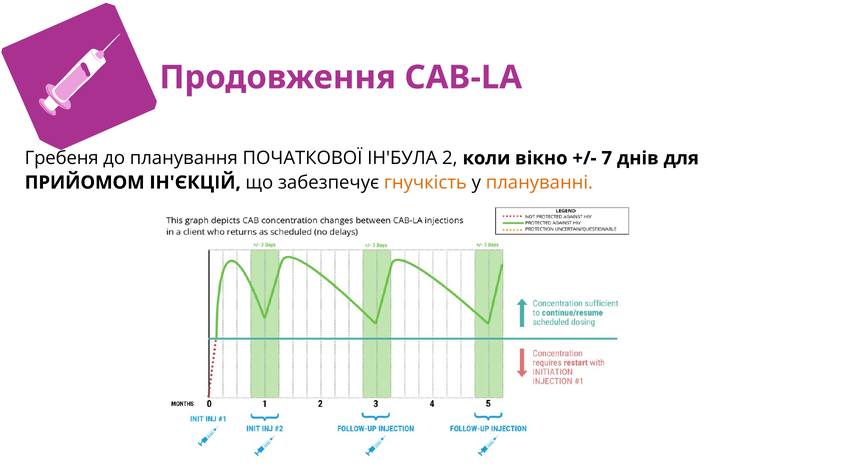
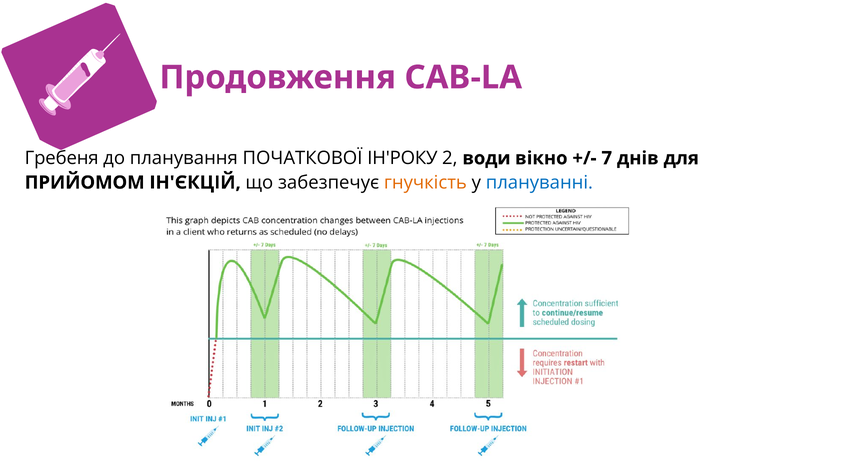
ІН'БУЛА: ІН'БУЛА -> ІН'РОКУ
коли: коли -> води
плануванні colour: orange -> blue
